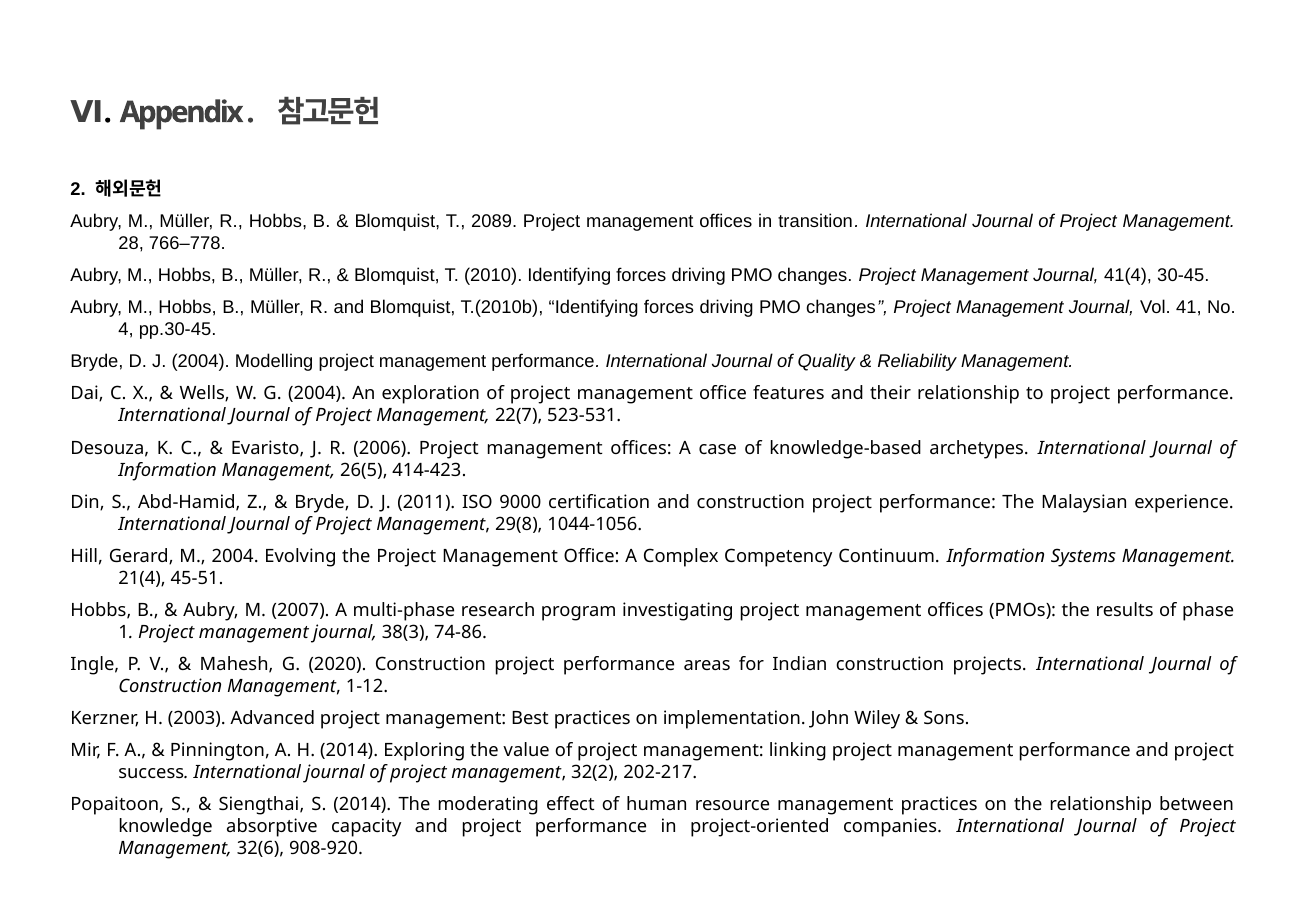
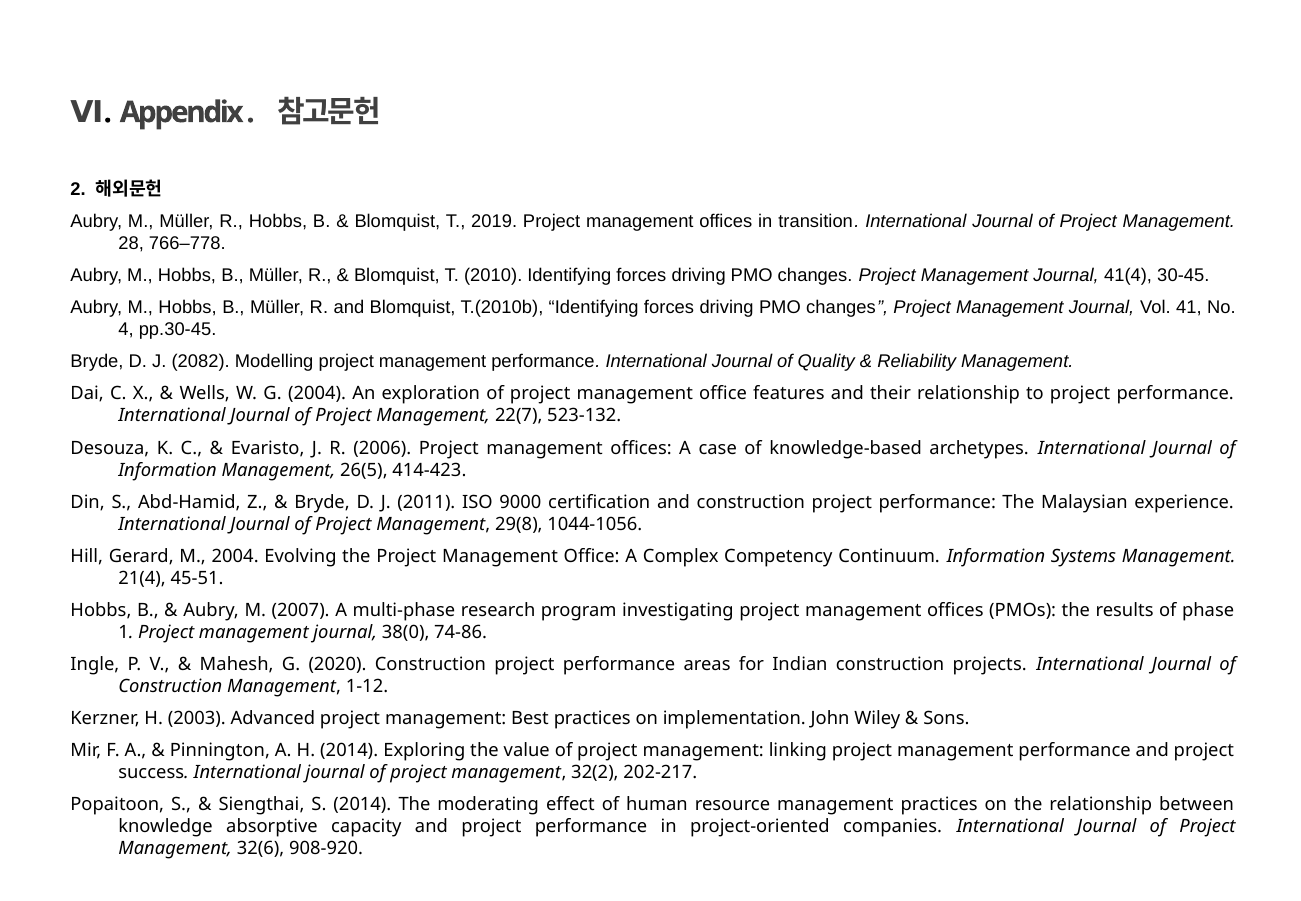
2089: 2089 -> 2019
J 2004: 2004 -> 2082
523-531: 523-531 -> 523-132
38(3: 38(3 -> 38(0
